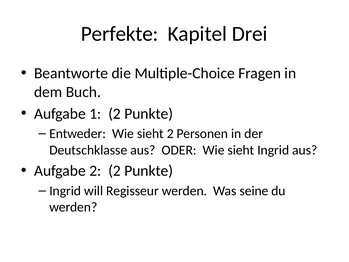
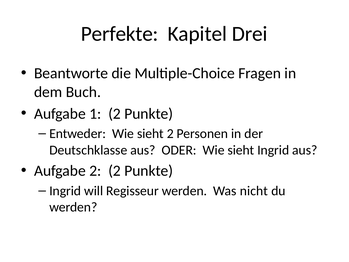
seine: seine -> nicht
